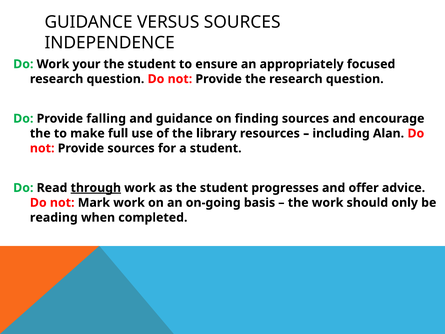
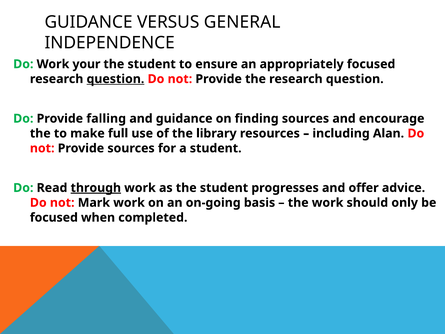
VERSUS SOURCES: SOURCES -> GENERAL
question at (115, 79) underline: none -> present
reading at (54, 217): reading -> focused
